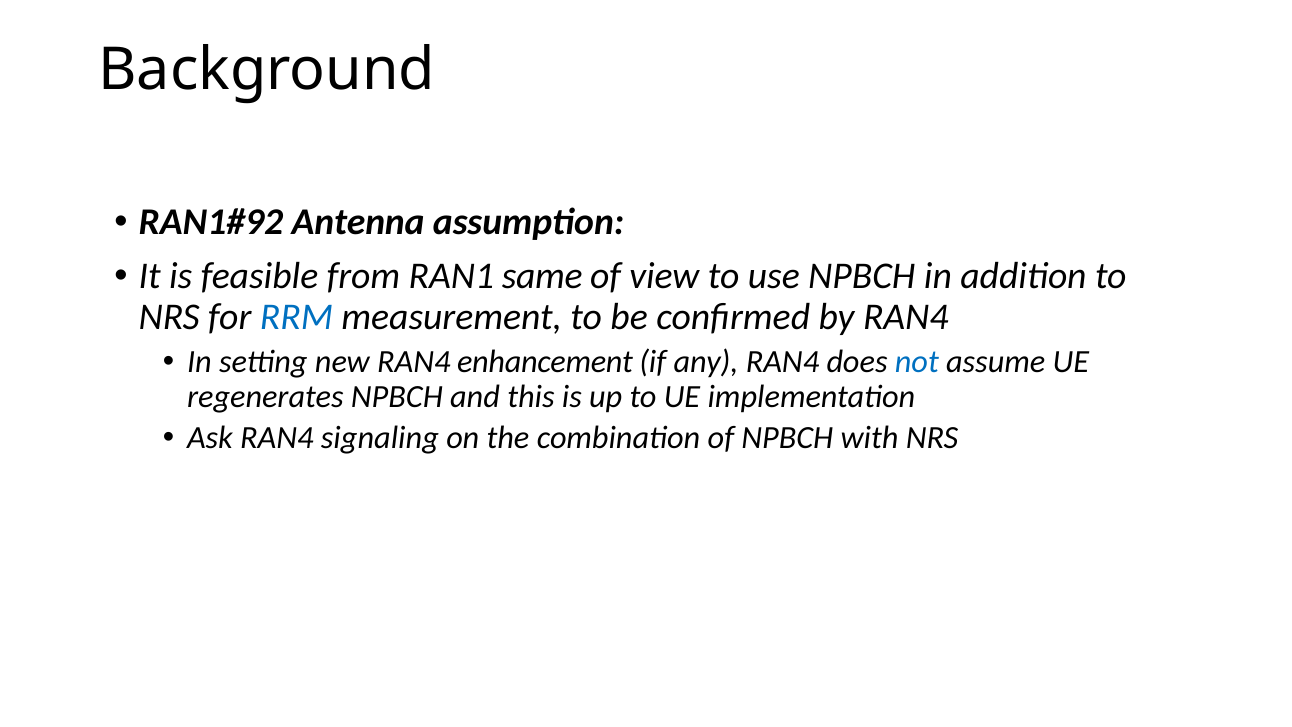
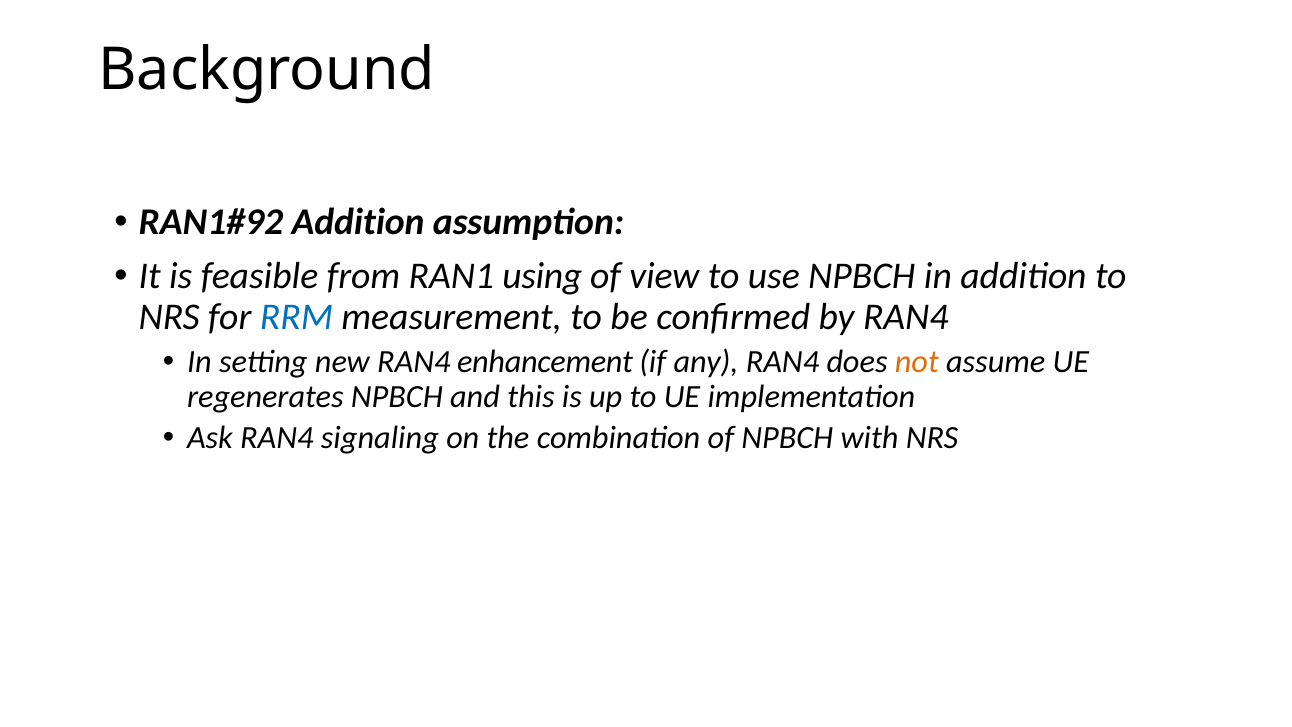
Antenna at (358, 222): Antenna -> Addition
same: same -> using
not colour: blue -> orange
